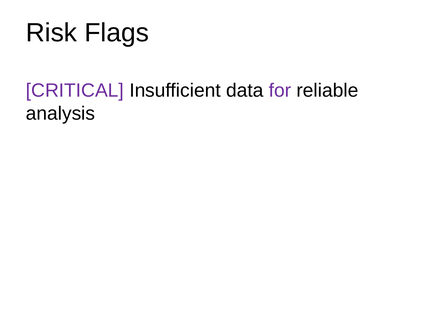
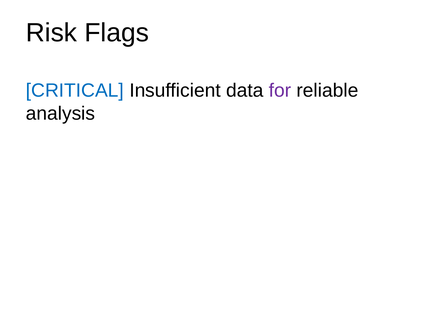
CRITICAL colour: purple -> blue
